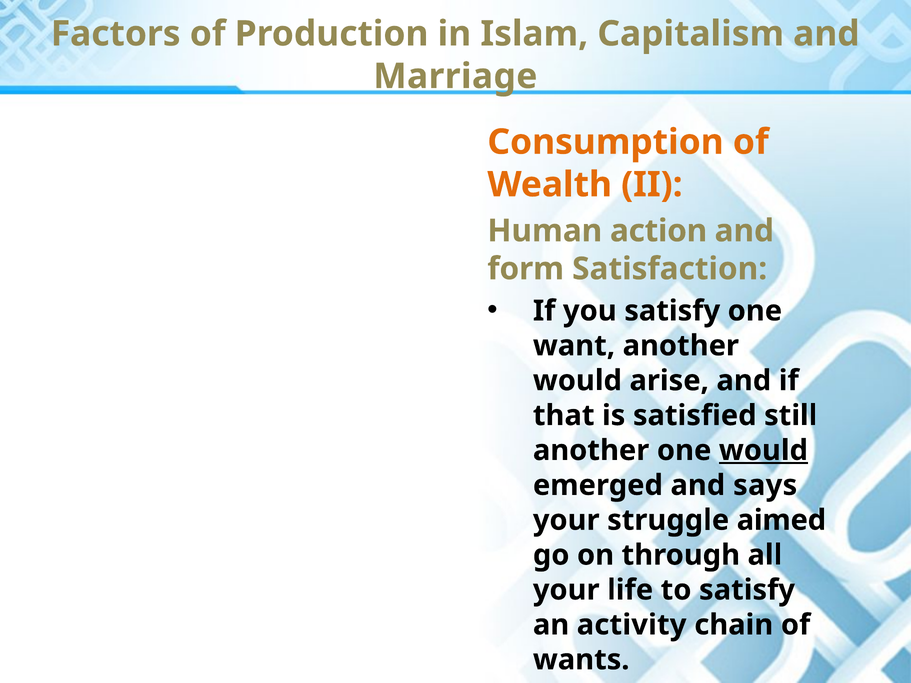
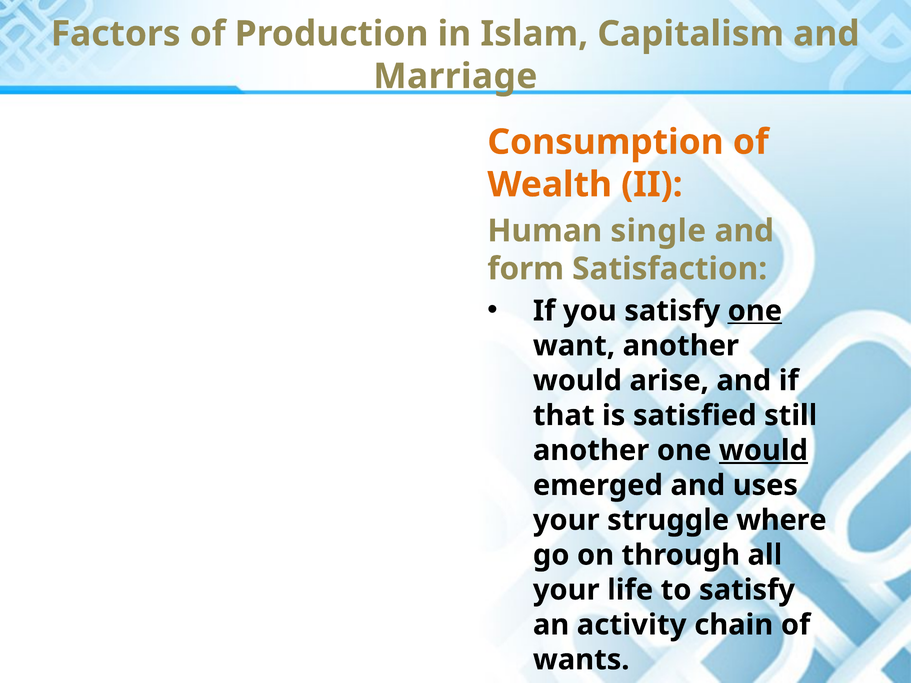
action: action -> single
one at (755, 311) underline: none -> present
says: says -> uses
aimed: aimed -> where
